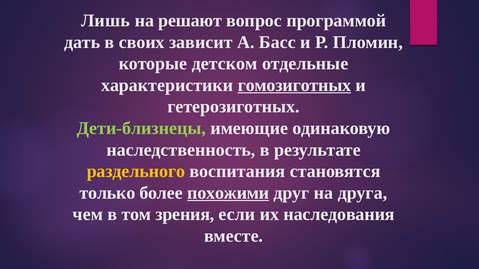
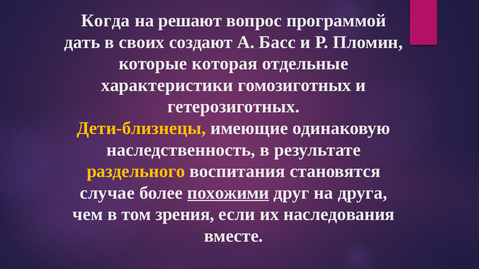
Лишь: Лишь -> Когда
зависит: зависит -> создают
детском: детском -> которая
гомозиготных underline: present -> none
Дети-близнецы colour: light green -> yellow
только: только -> случае
